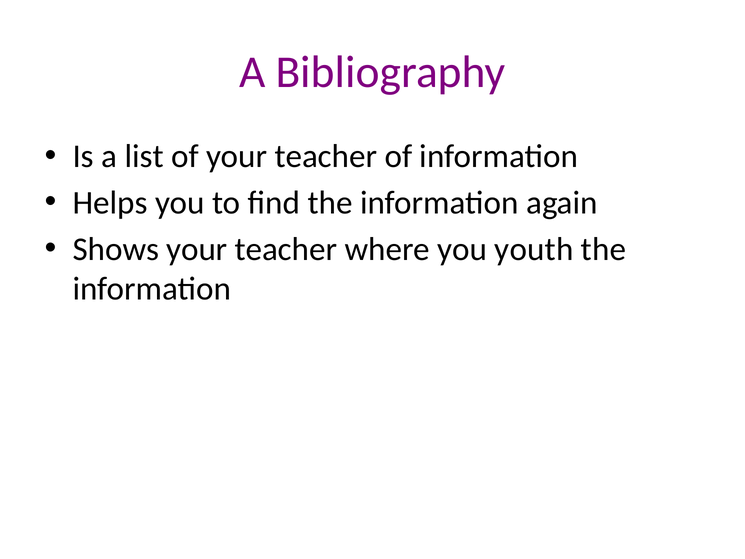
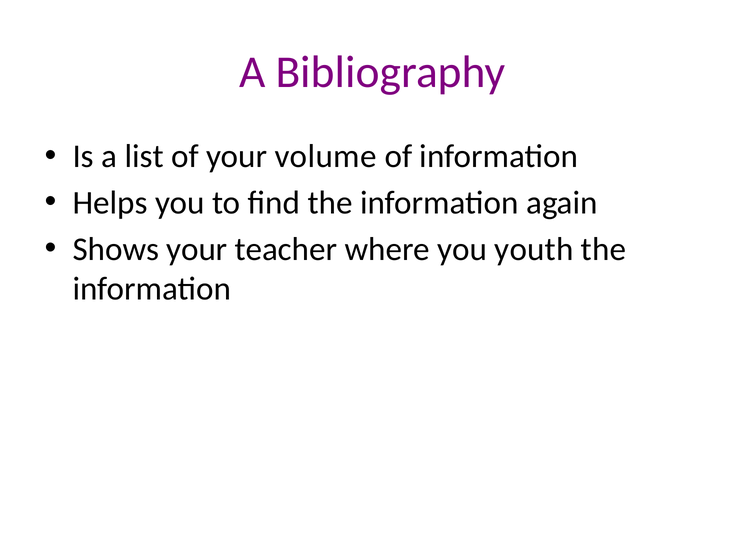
of your teacher: teacher -> volume
